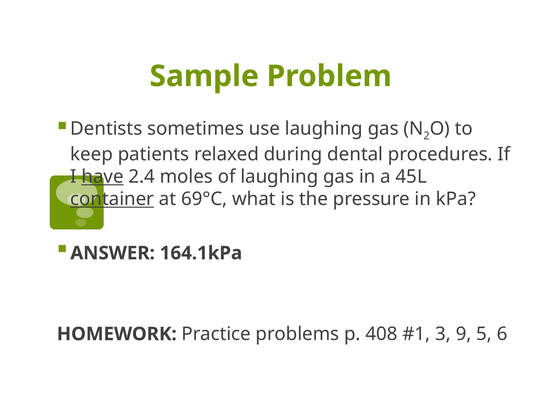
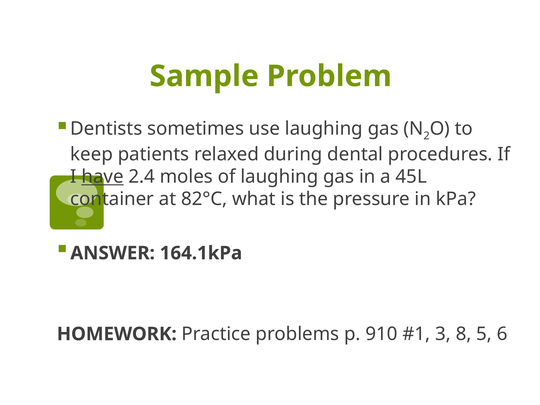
container underline: present -> none
69°C: 69°C -> 82°C
408: 408 -> 910
9: 9 -> 8
